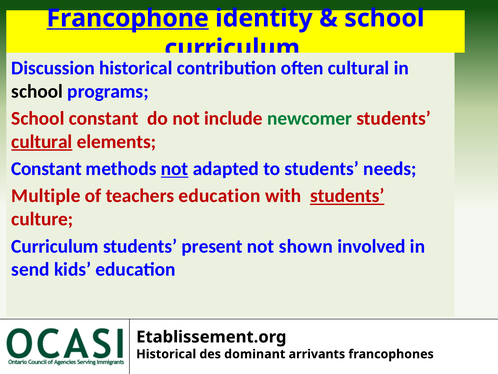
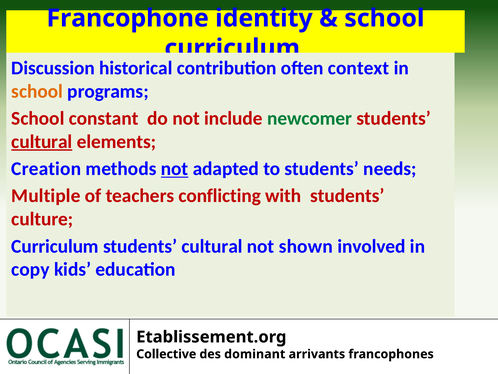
Francophone underline: present -> none
often cultural: cultural -> context
school at (37, 91) colour: black -> orange
Constant at (46, 169): Constant -> Creation
teachers education: education -> conflicting
students at (347, 196) underline: present -> none
present at (212, 246): present -> cultural
send: send -> copy
Historical at (166, 354): Historical -> Collective
